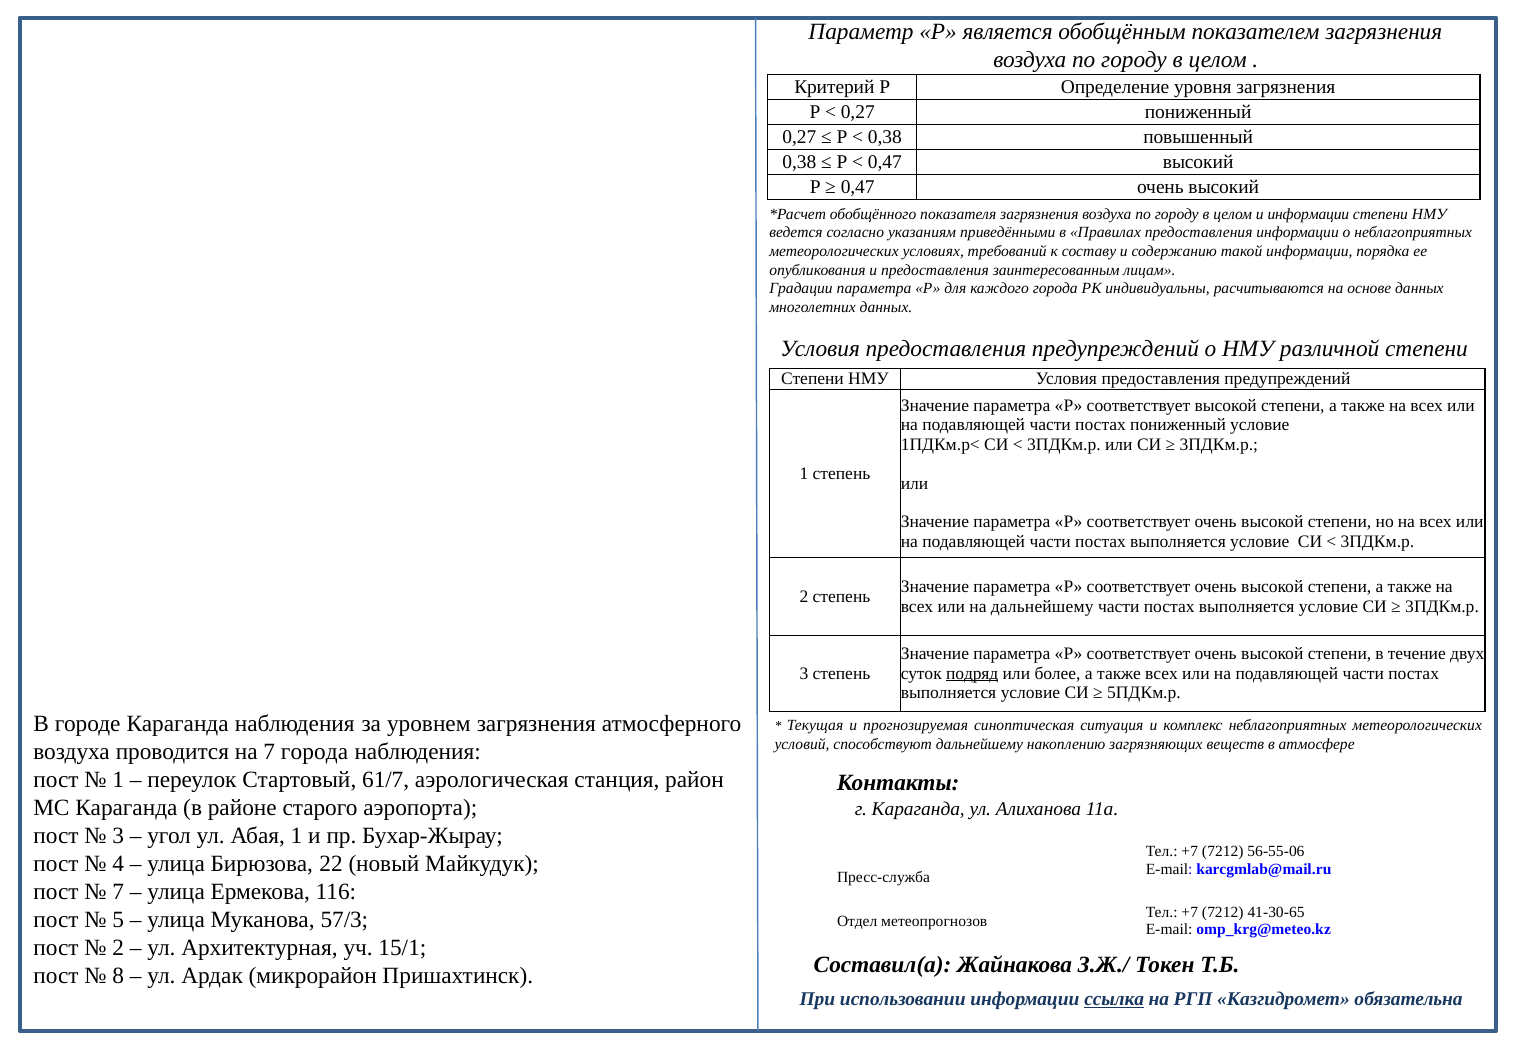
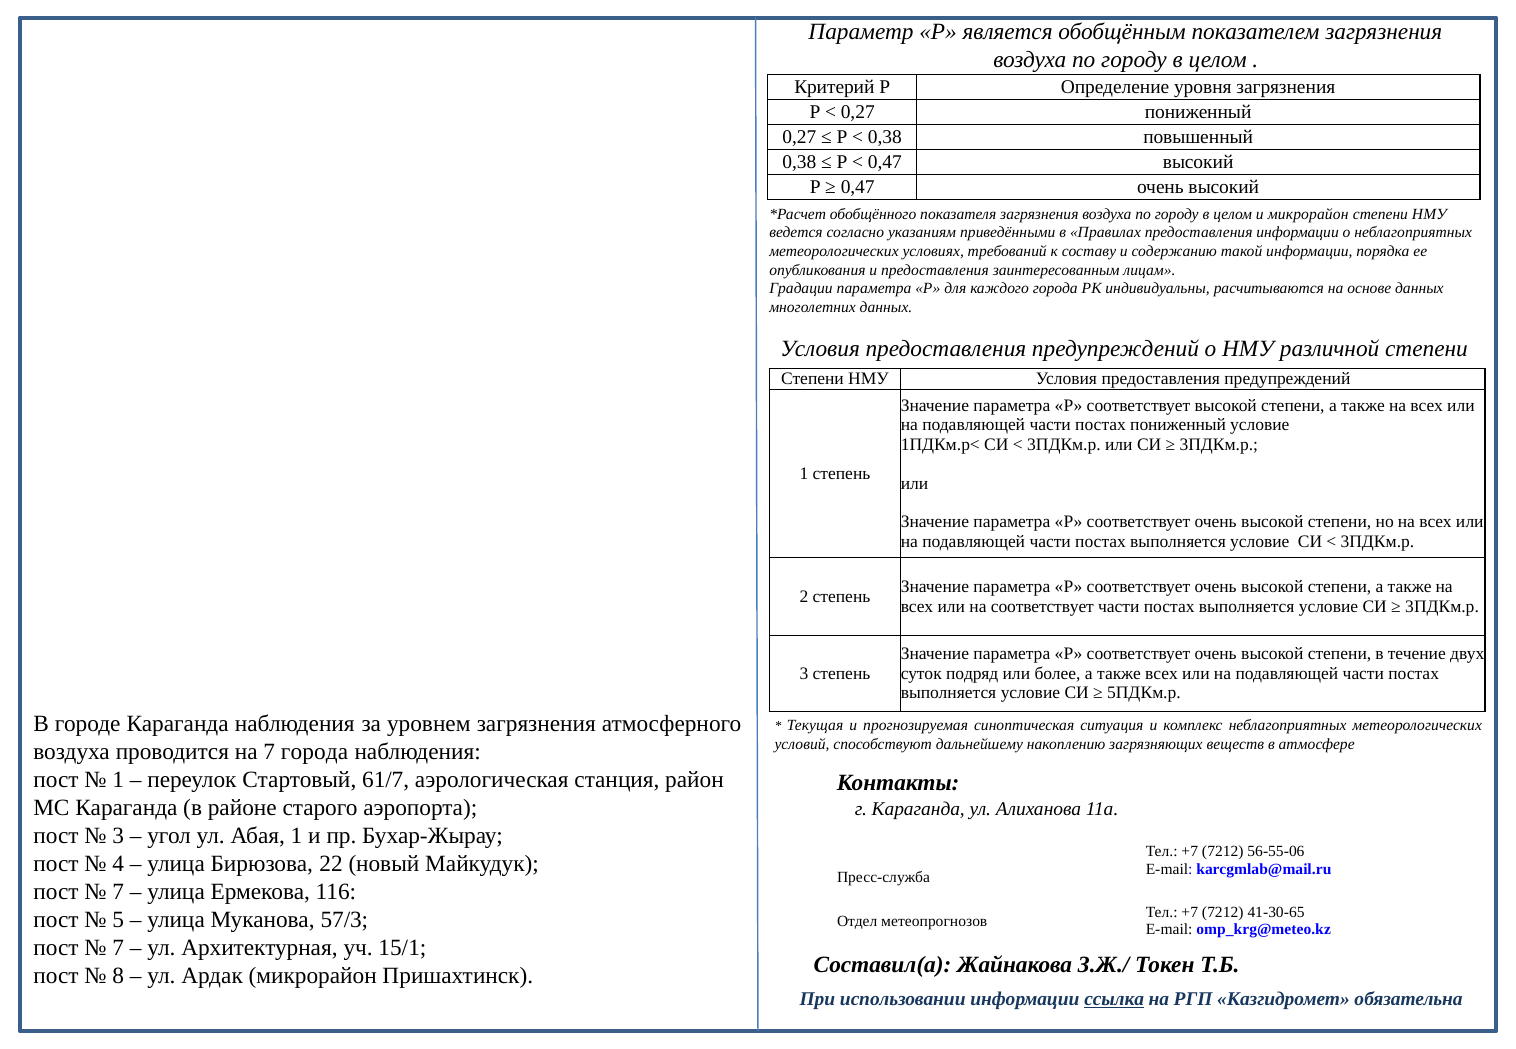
и информации: информации -> микрорайон
на дальнейшему: дальнейшему -> соответствует
подряд underline: present -> none
2 at (118, 948): 2 -> 7
